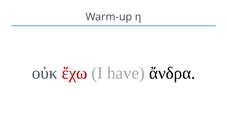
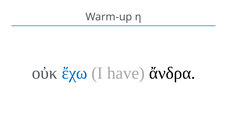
ἔχω colour: red -> blue
